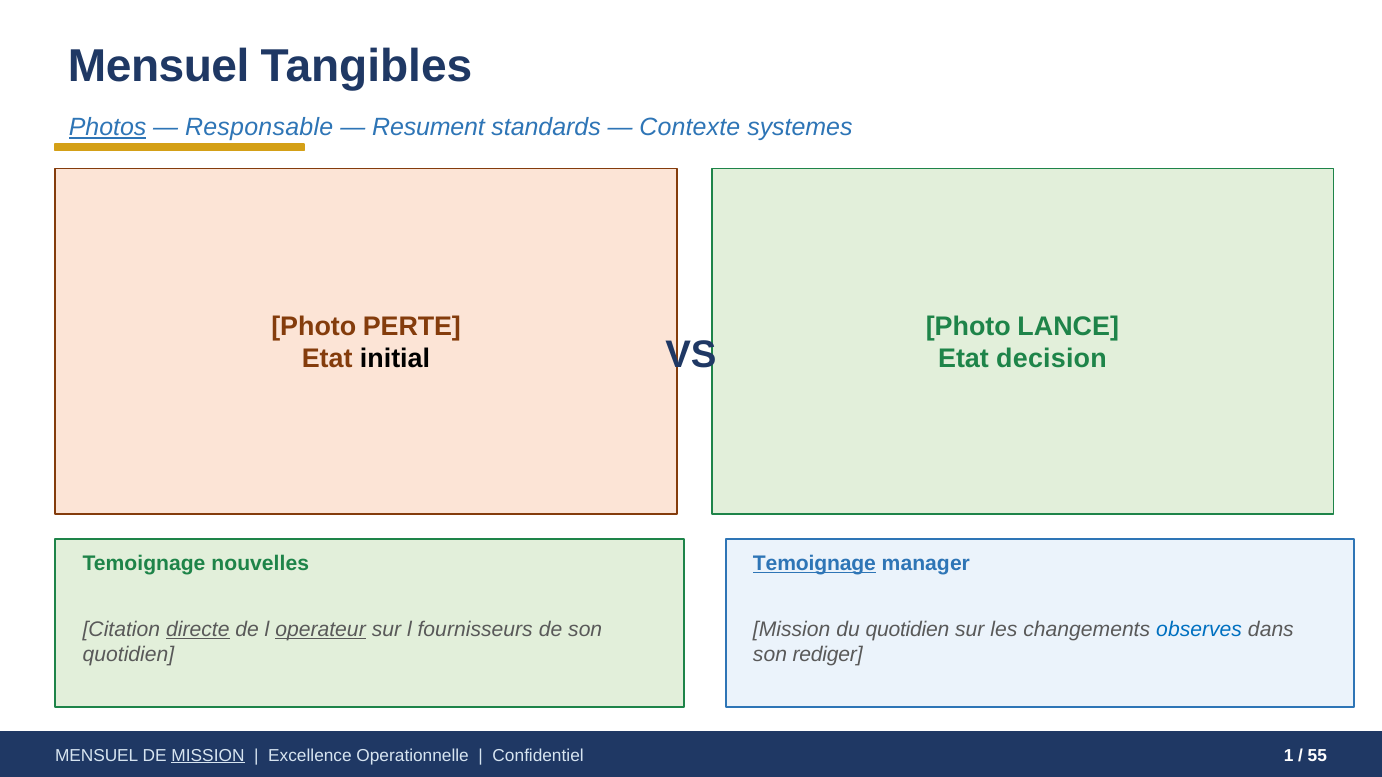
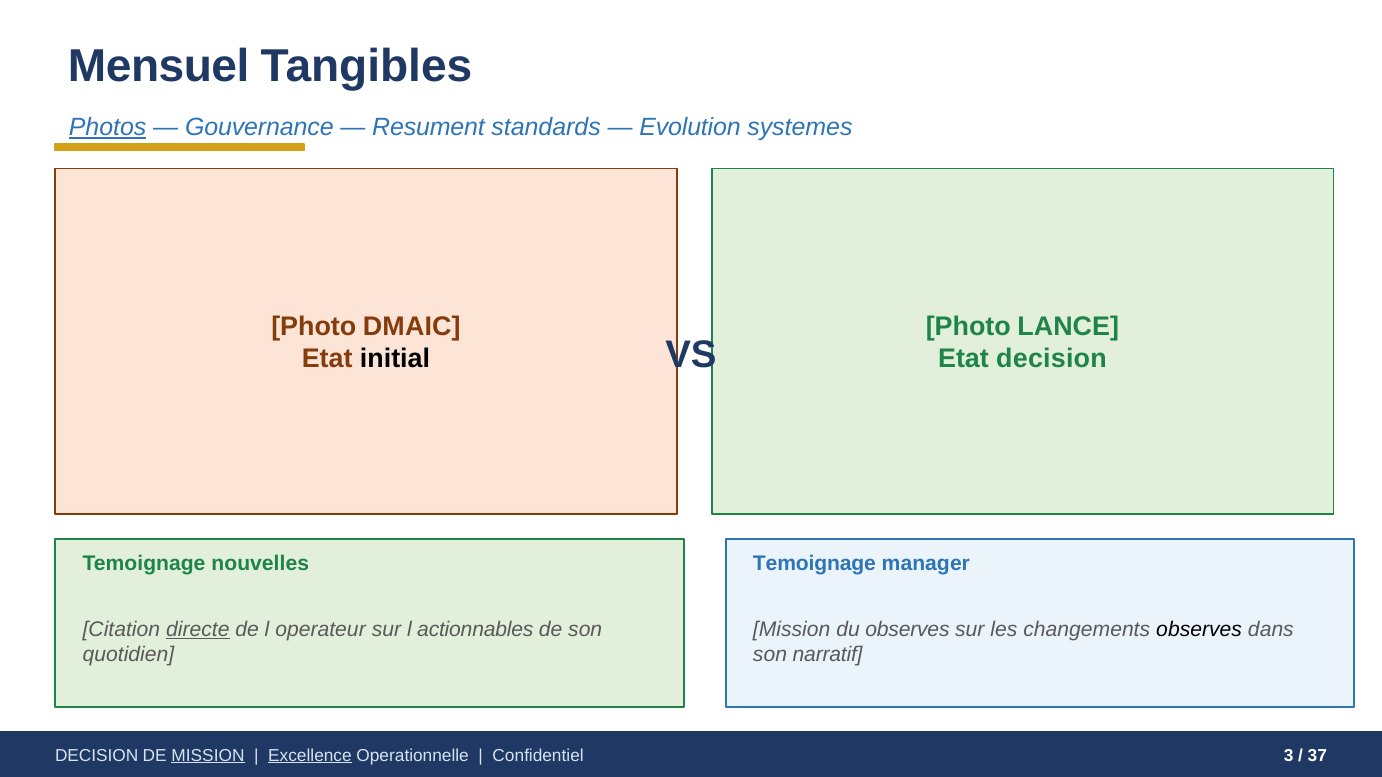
Responsable: Responsable -> Gouvernance
Contexte: Contexte -> Evolution
PERTE: PERTE -> DMAIC
Temoignage at (814, 564) underline: present -> none
operateur underline: present -> none
fournisseurs: fournisseurs -> actionnables
du quotidien: quotidien -> observes
observes at (1199, 630) colour: blue -> black
rediger: rediger -> narratif
MENSUEL at (97, 756): MENSUEL -> DECISION
Excellence underline: none -> present
1: 1 -> 3
55: 55 -> 37
